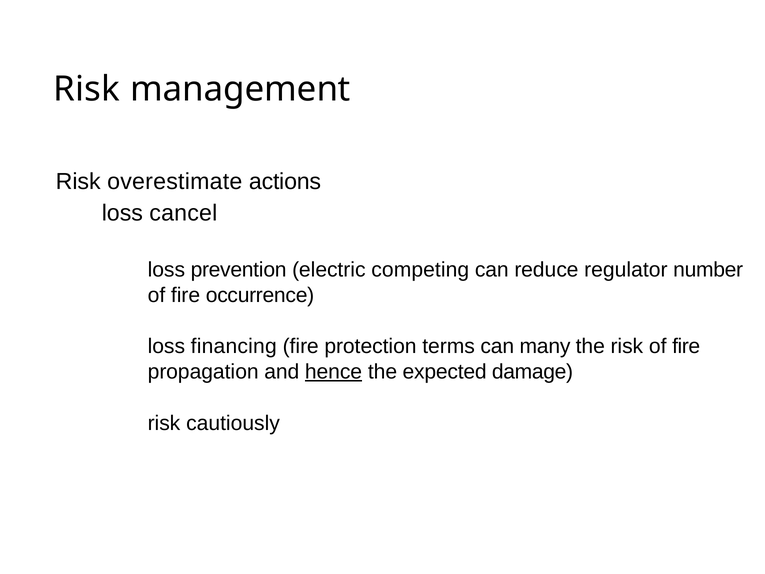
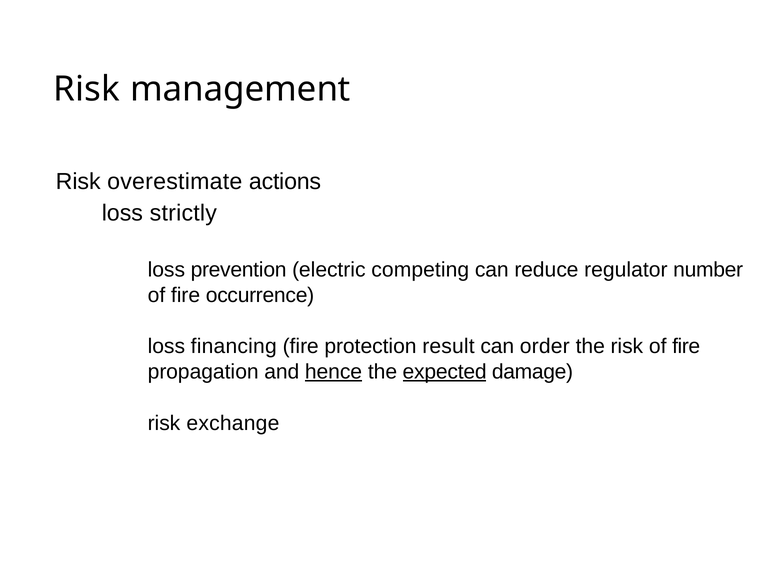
cancel: cancel -> strictly
terms: terms -> result
many: many -> order
expected underline: none -> present
cautiously: cautiously -> exchange
